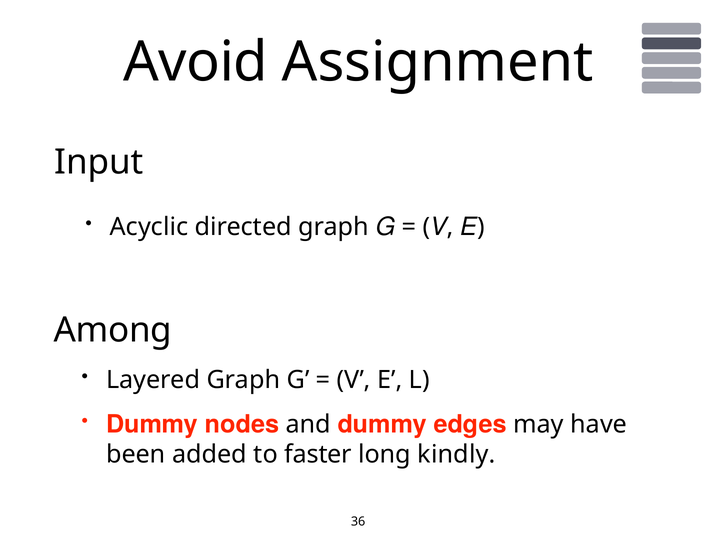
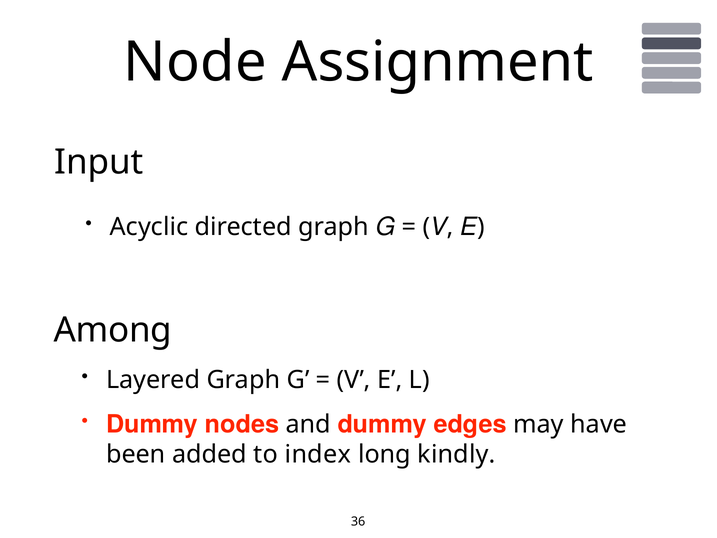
Avoid: Avoid -> Node
faster: faster -> index
